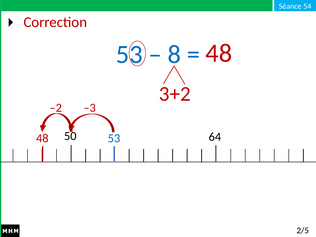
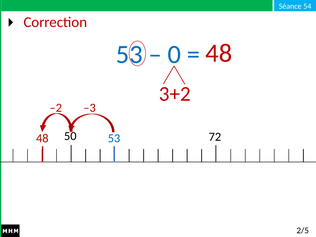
8: 8 -> 0
64: 64 -> 72
